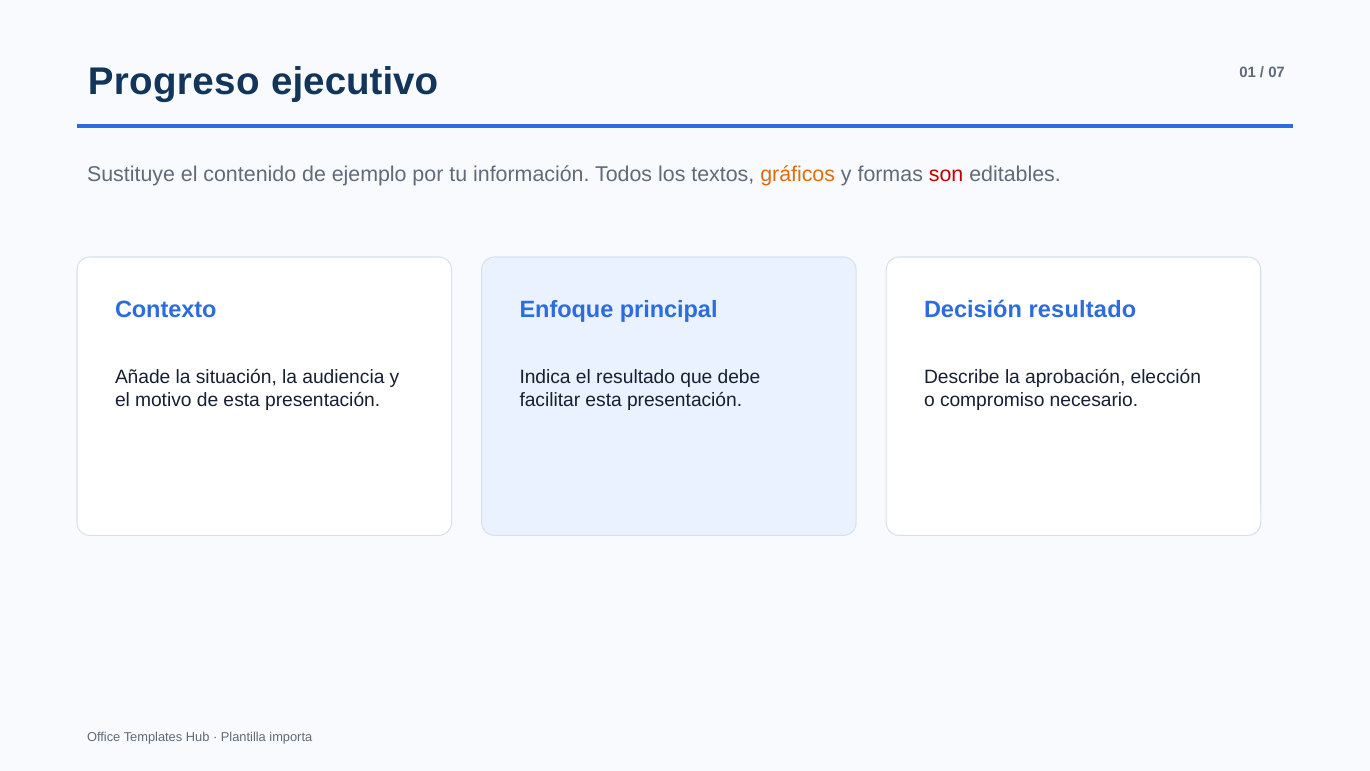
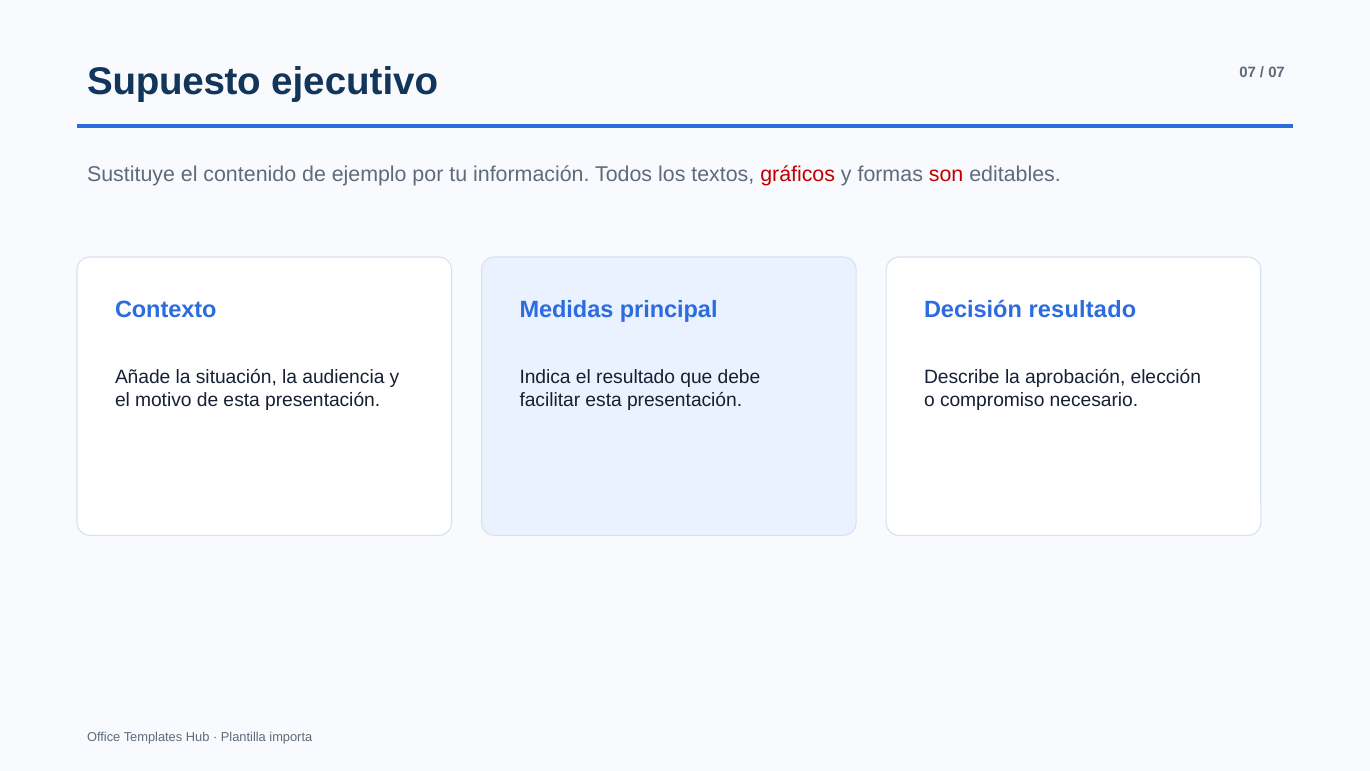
Progreso: Progreso -> Supuesto
ejecutivo 01: 01 -> 07
gráficos colour: orange -> red
Enfoque: Enfoque -> Medidas
